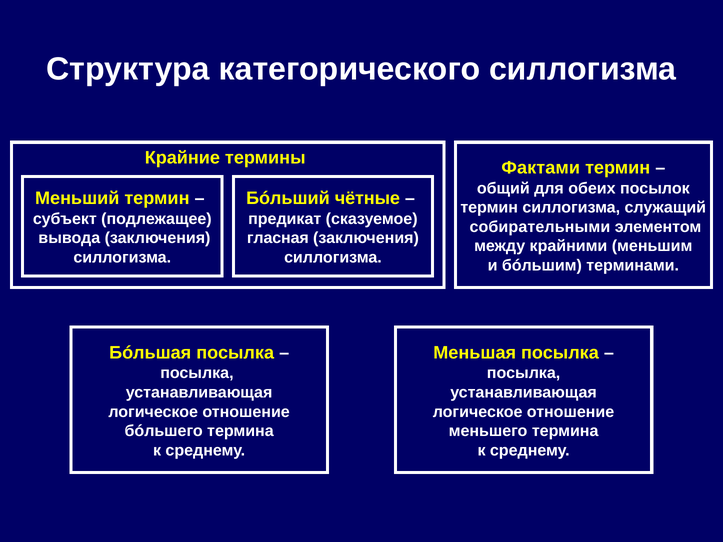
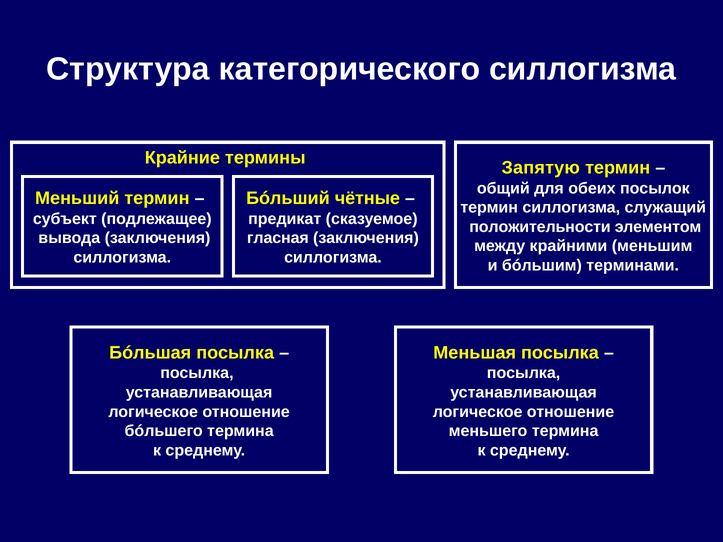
Фактами: Фактами -> Запятую
собирательными: собирательными -> положительности
